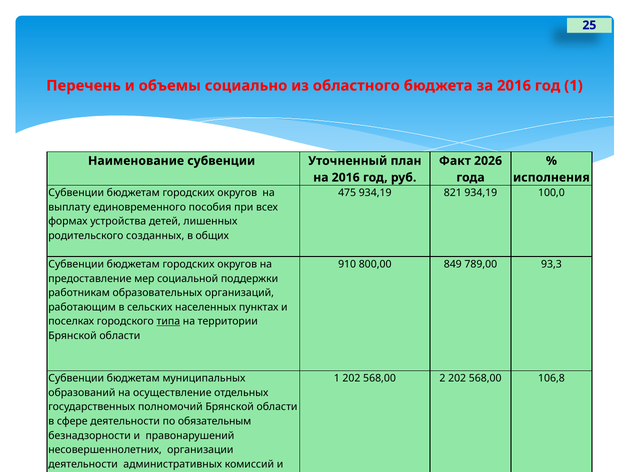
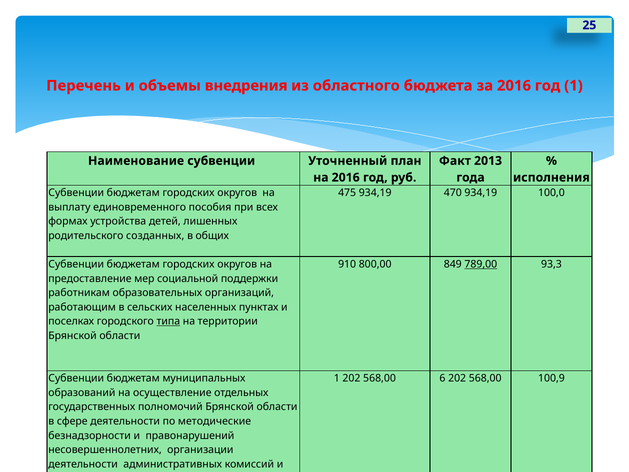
социально: социально -> внедрения
2026: 2026 -> 2013
821: 821 -> 470
789,00 underline: none -> present
2: 2 -> 6
106,8: 106,8 -> 100,9
обязательным: обязательным -> методические
